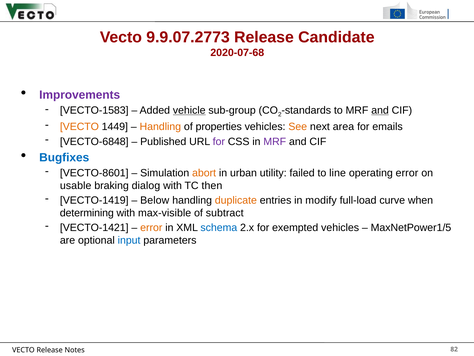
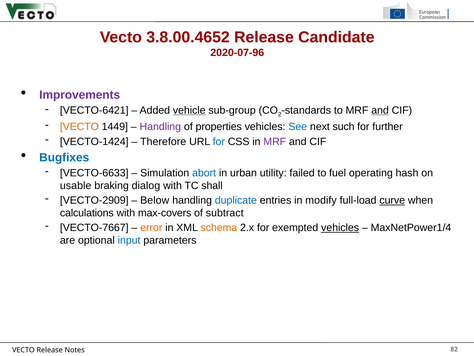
9.9.07.2773: 9.9.07.2773 -> 3.8.00.4652
2020-07-68: 2020-07-68 -> 2020-07-96
VECTO-1583: VECTO-1583 -> VECTO-6421
Handling at (160, 127) colour: orange -> purple
See colour: orange -> blue
area: area -> such
emails: emails -> further
VECTO-6848: VECTO-6848 -> VECTO-1424
Published: Published -> Therefore
for at (219, 141) colour: purple -> blue
VECTO-8601: VECTO-8601 -> VECTO-6633
abort colour: orange -> blue
line: line -> fuel
operating error: error -> hash
then: then -> shall
VECTO-1419: VECTO-1419 -> VECTO-2909
duplicate colour: orange -> blue
curve underline: none -> present
determining: determining -> calculations
max-visible: max-visible -> max-covers
VECTO-1421: VECTO-1421 -> VECTO-7667
schema colour: blue -> orange
vehicles at (340, 227) underline: none -> present
MaxNetPower1/5: MaxNetPower1/5 -> MaxNetPower1/4
